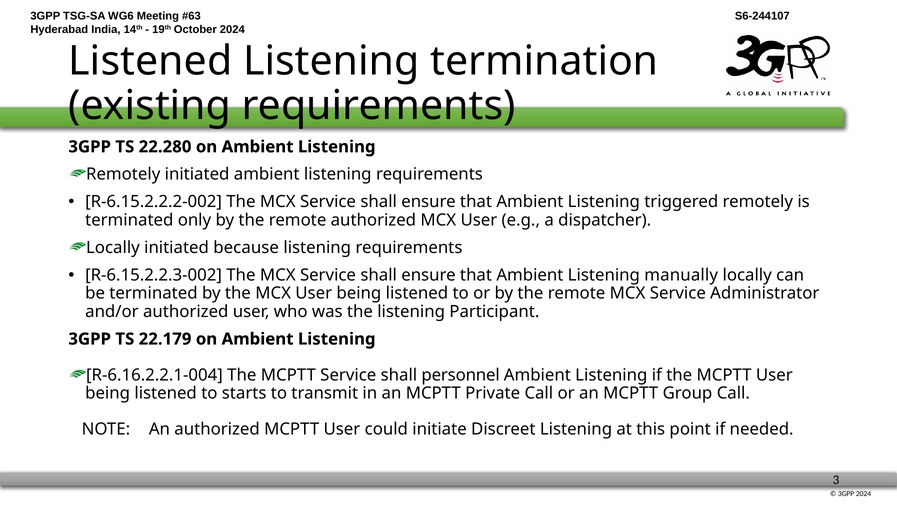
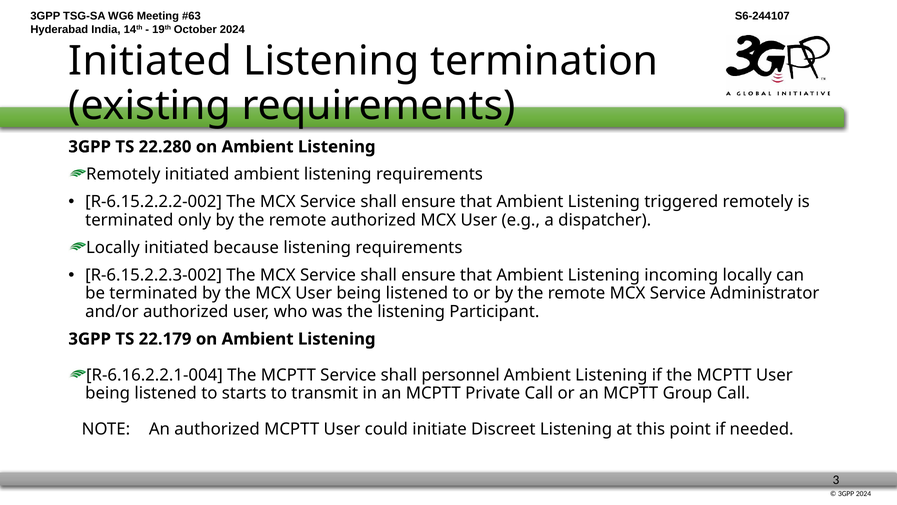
Listened at (150, 61): Listened -> Initiated
manually: manually -> incoming
